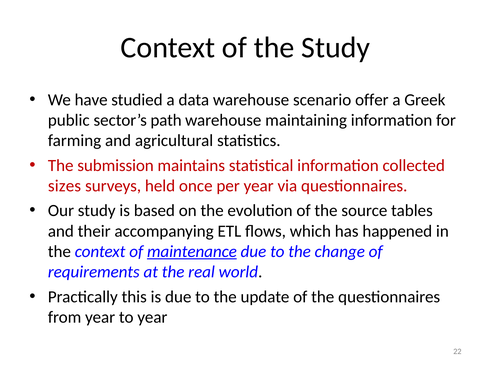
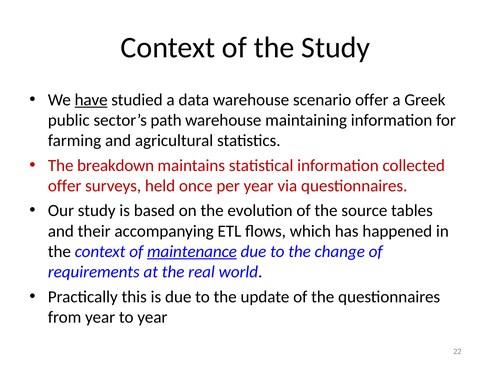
have underline: none -> present
submission: submission -> breakdown
sizes at (64, 186): sizes -> offer
